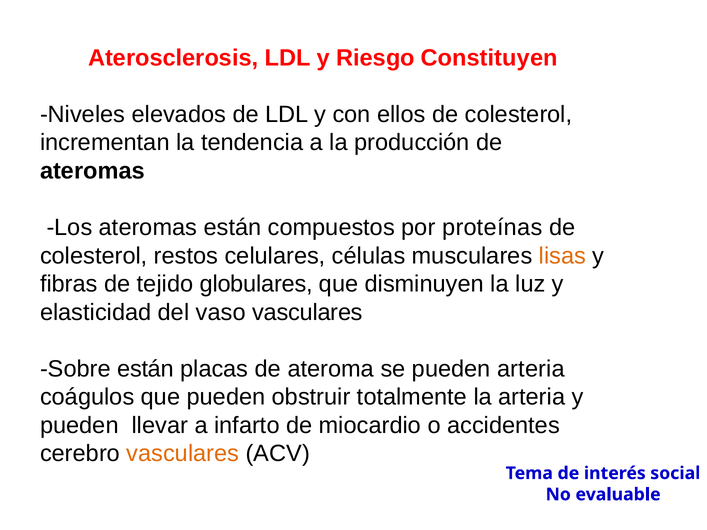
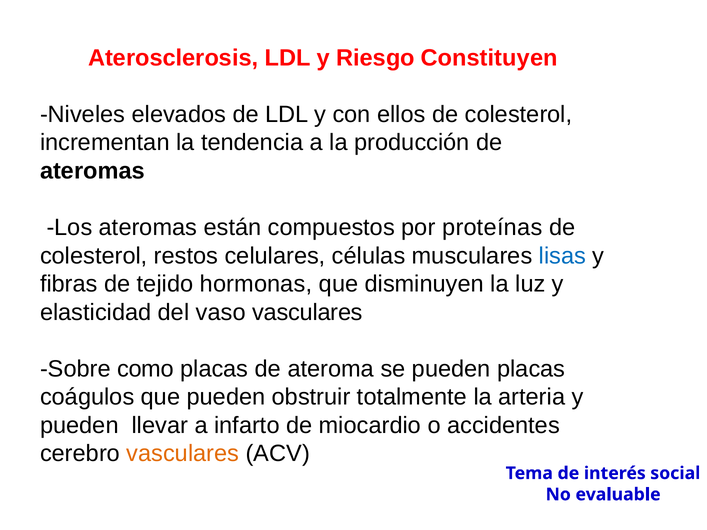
lisas colour: orange -> blue
globulares: globulares -> hormonas
Sobre están: están -> como
pueden arteria: arteria -> placas
